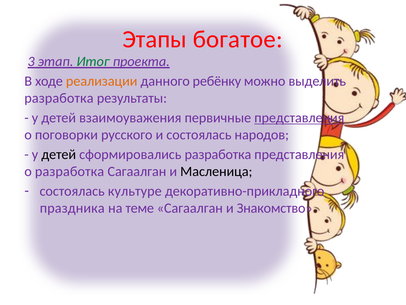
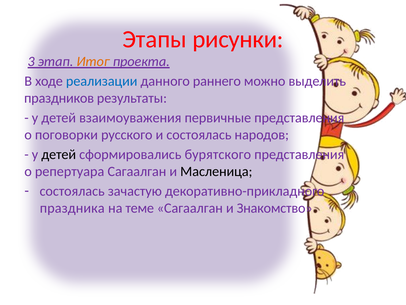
богатое: богатое -> рисунки
Итог colour: green -> orange
реализации colour: orange -> blue
ребёнку: ребёнку -> раннего
разработка at (59, 98): разработка -> праздников
представления at (299, 118) underline: present -> none
сформировались разработка: разработка -> бурятского
о разработка: разработка -> репертуара
культуре: культуре -> зачастую
